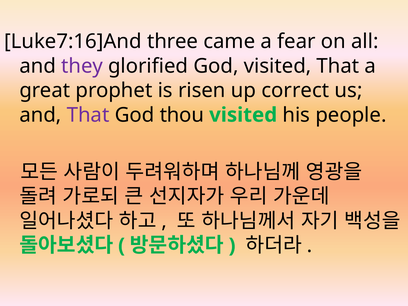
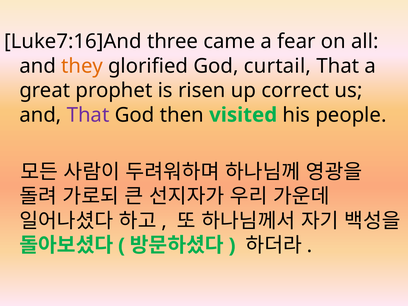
they colour: purple -> orange
God visited: visited -> curtail
thou: thou -> then
